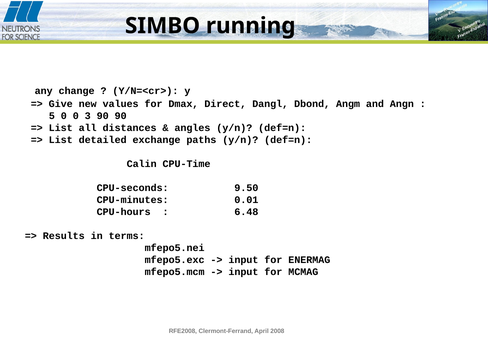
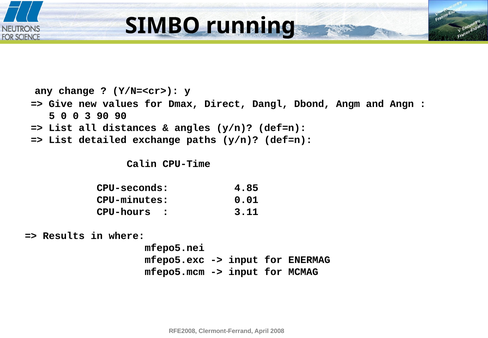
9.50: 9.50 -> 4.85
6.48: 6.48 -> 3.11
terms: terms -> where
